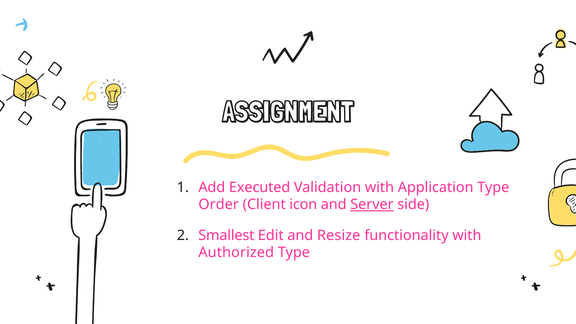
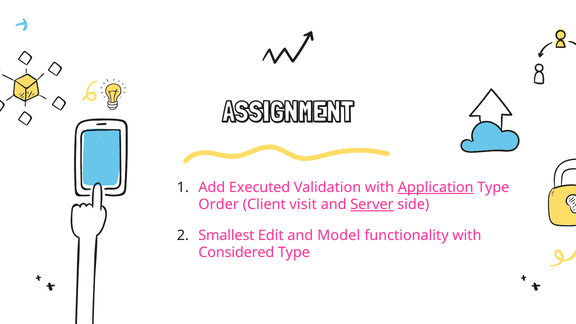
Application underline: none -> present
icon: icon -> visit
Resize: Resize -> Model
Authorized: Authorized -> Considered
